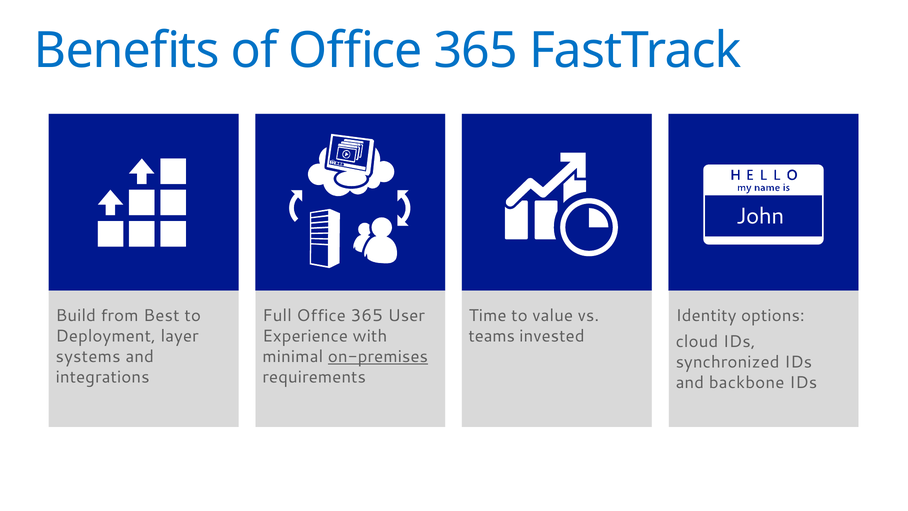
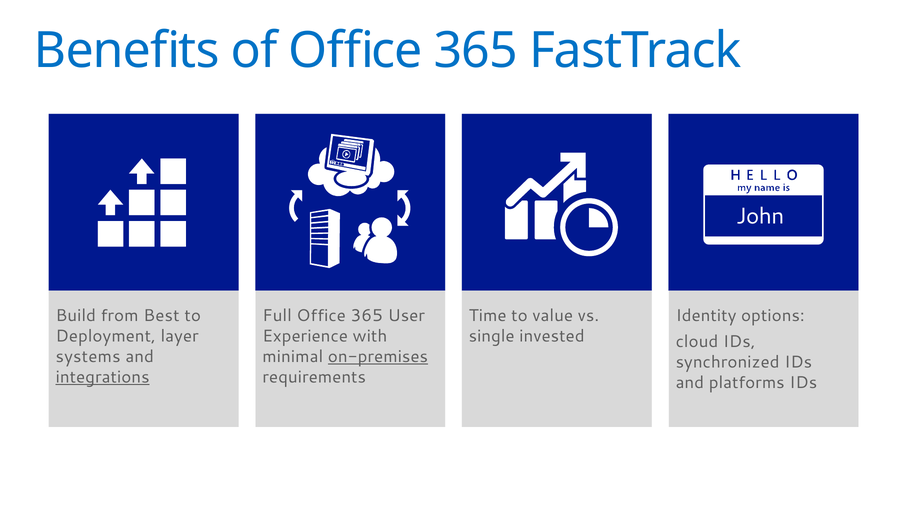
teams: teams -> single
integrations underline: none -> present
backbone: backbone -> platforms
